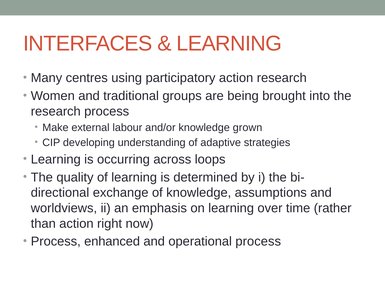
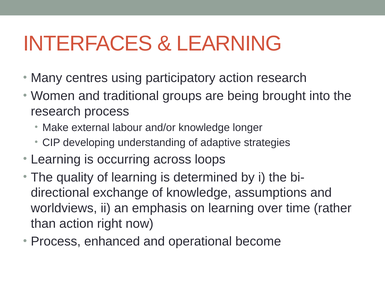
grown: grown -> longer
operational process: process -> become
